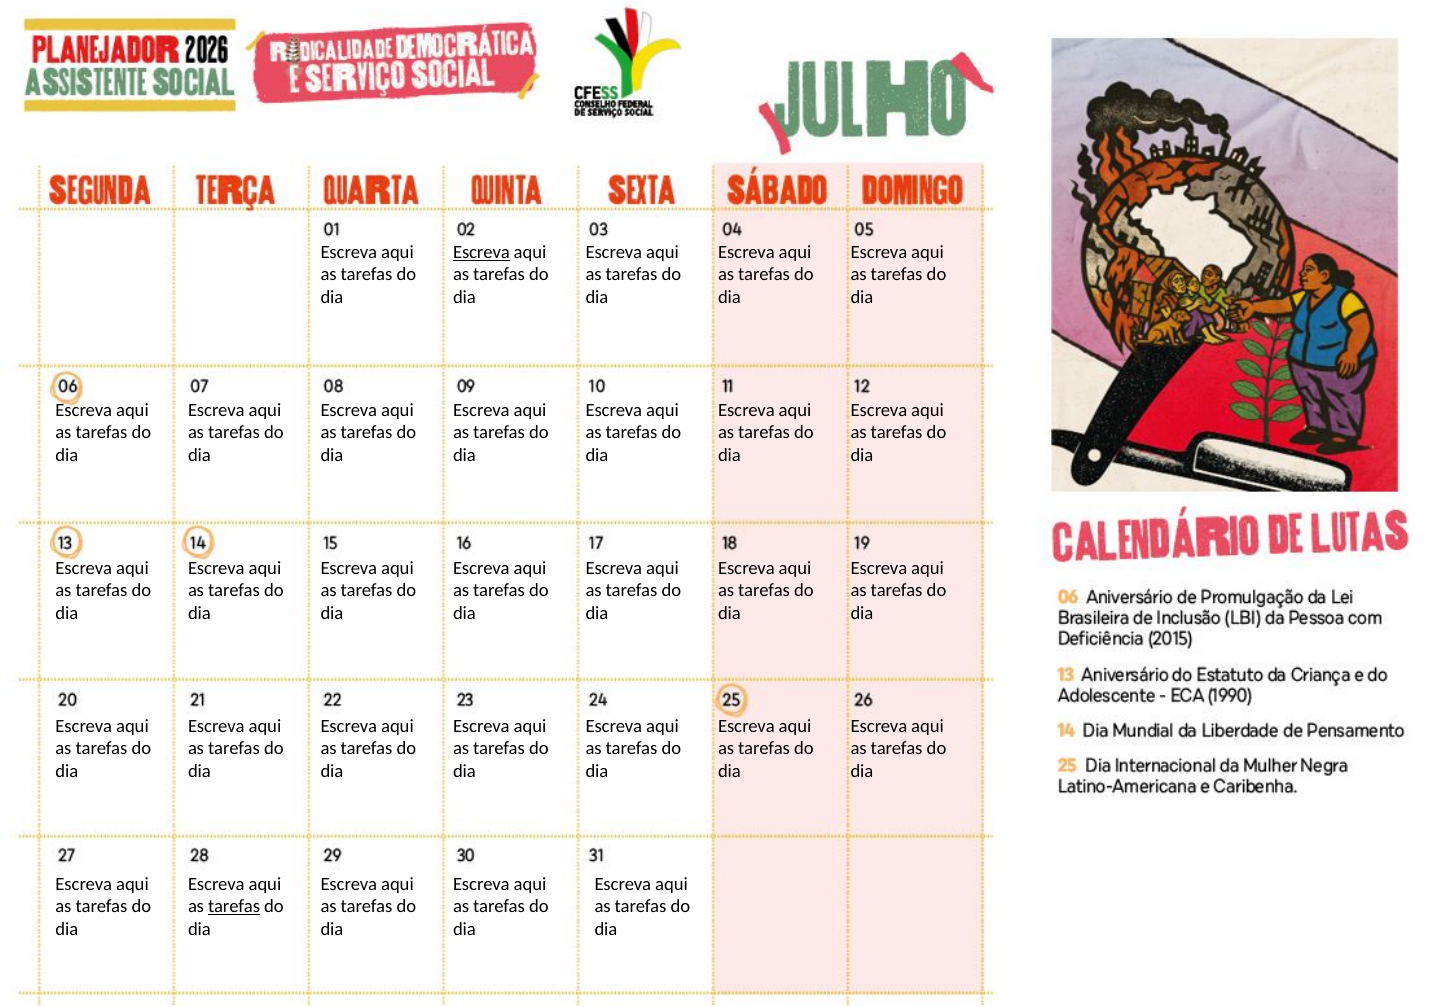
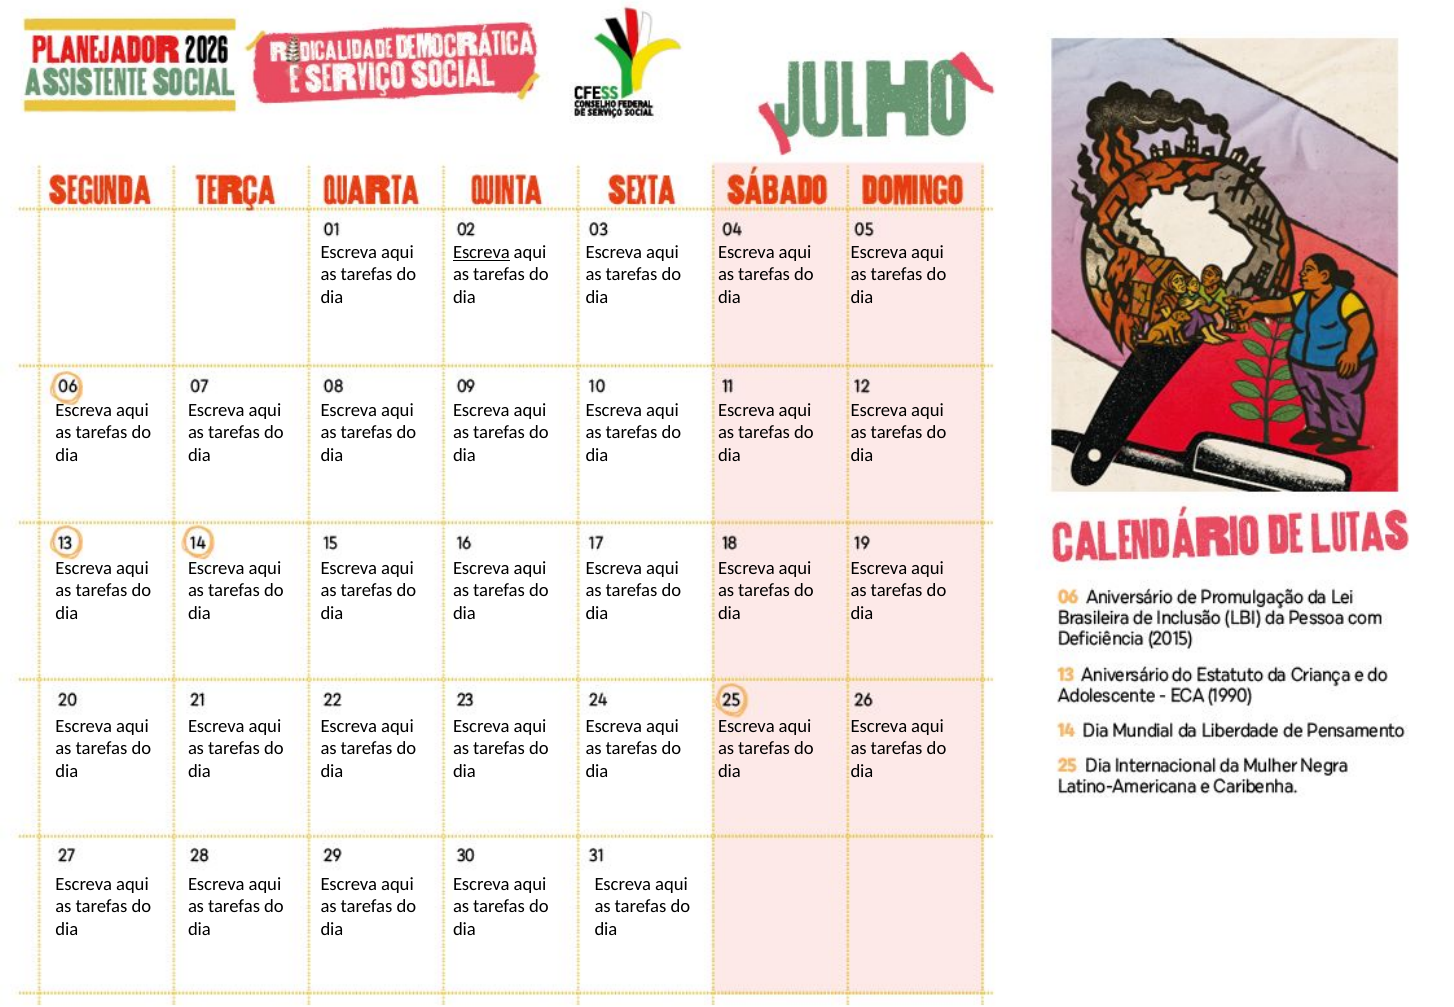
tarefas at (234, 906) underline: present -> none
